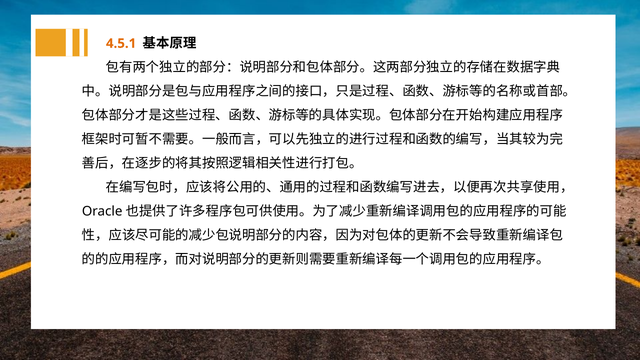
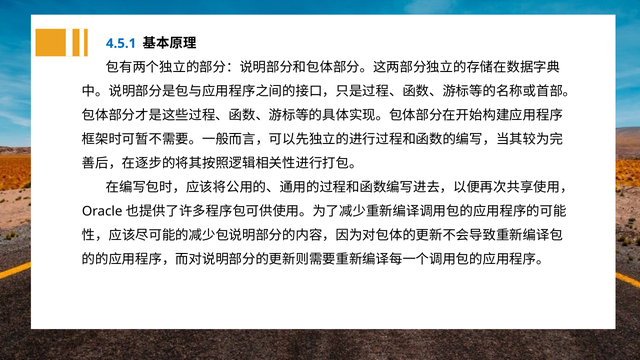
4.5.1 colour: orange -> blue
